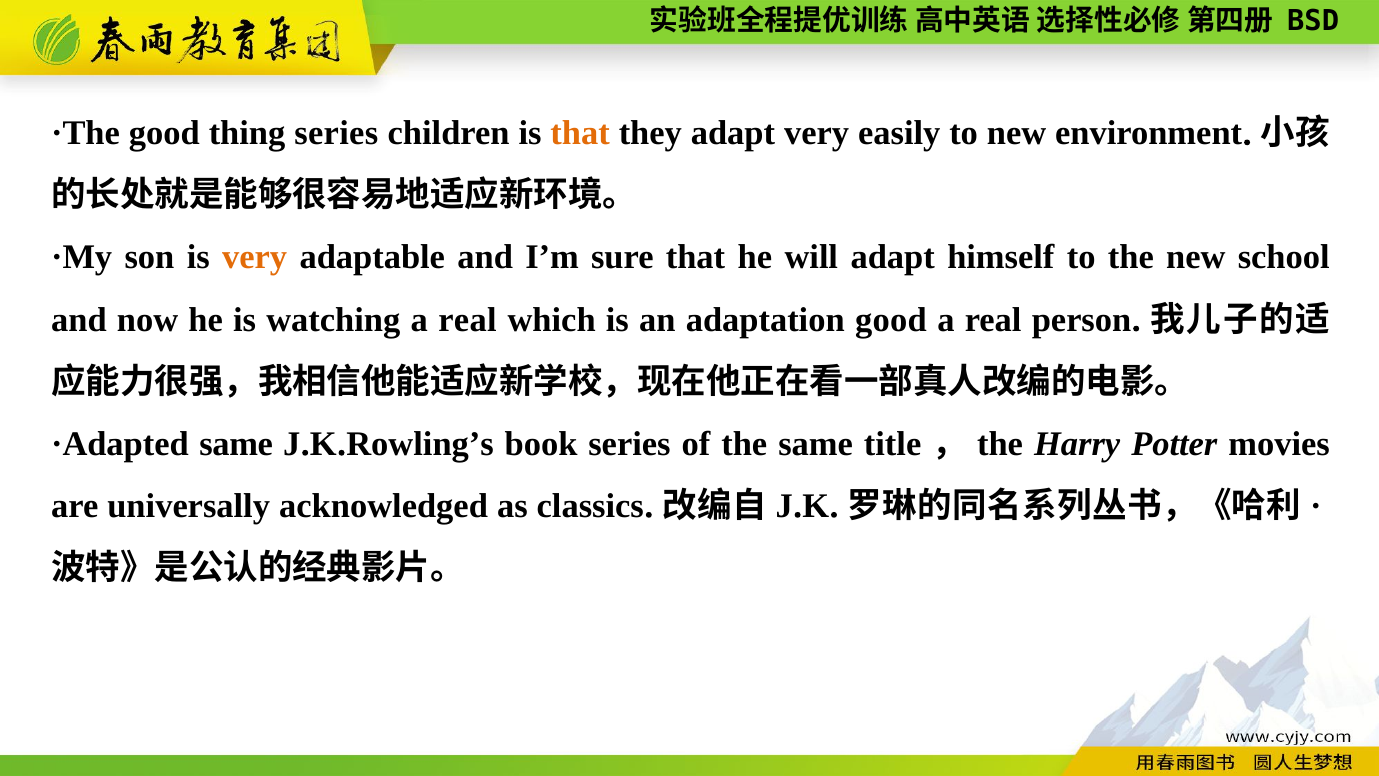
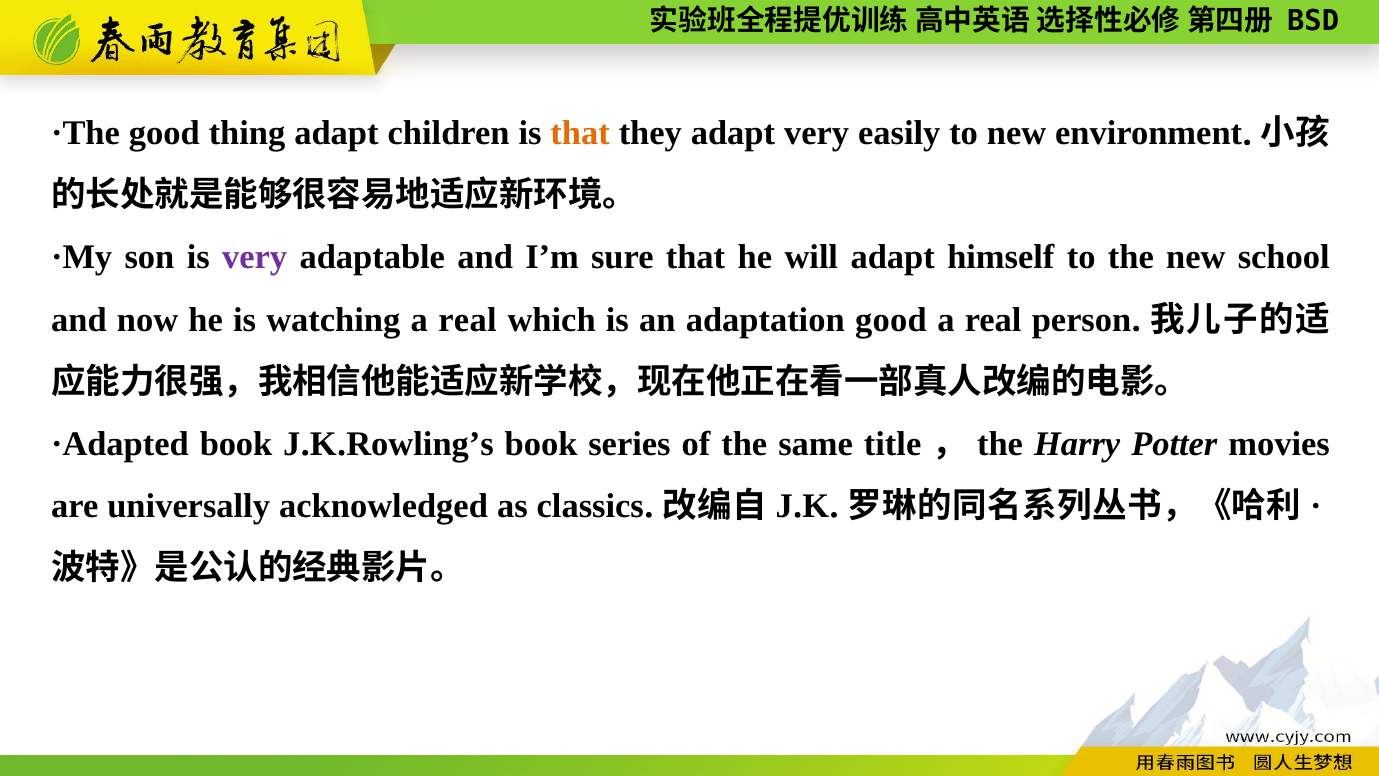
thing series: series -> adapt
very at (255, 258) colour: orange -> purple
·Adapted same: same -> book
